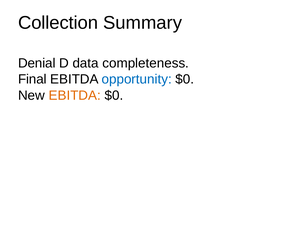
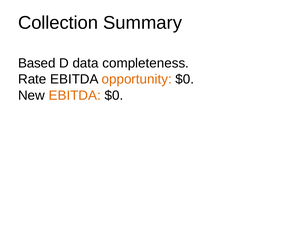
Denial: Denial -> Based
Final: Final -> Rate
opportunity colour: blue -> orange
